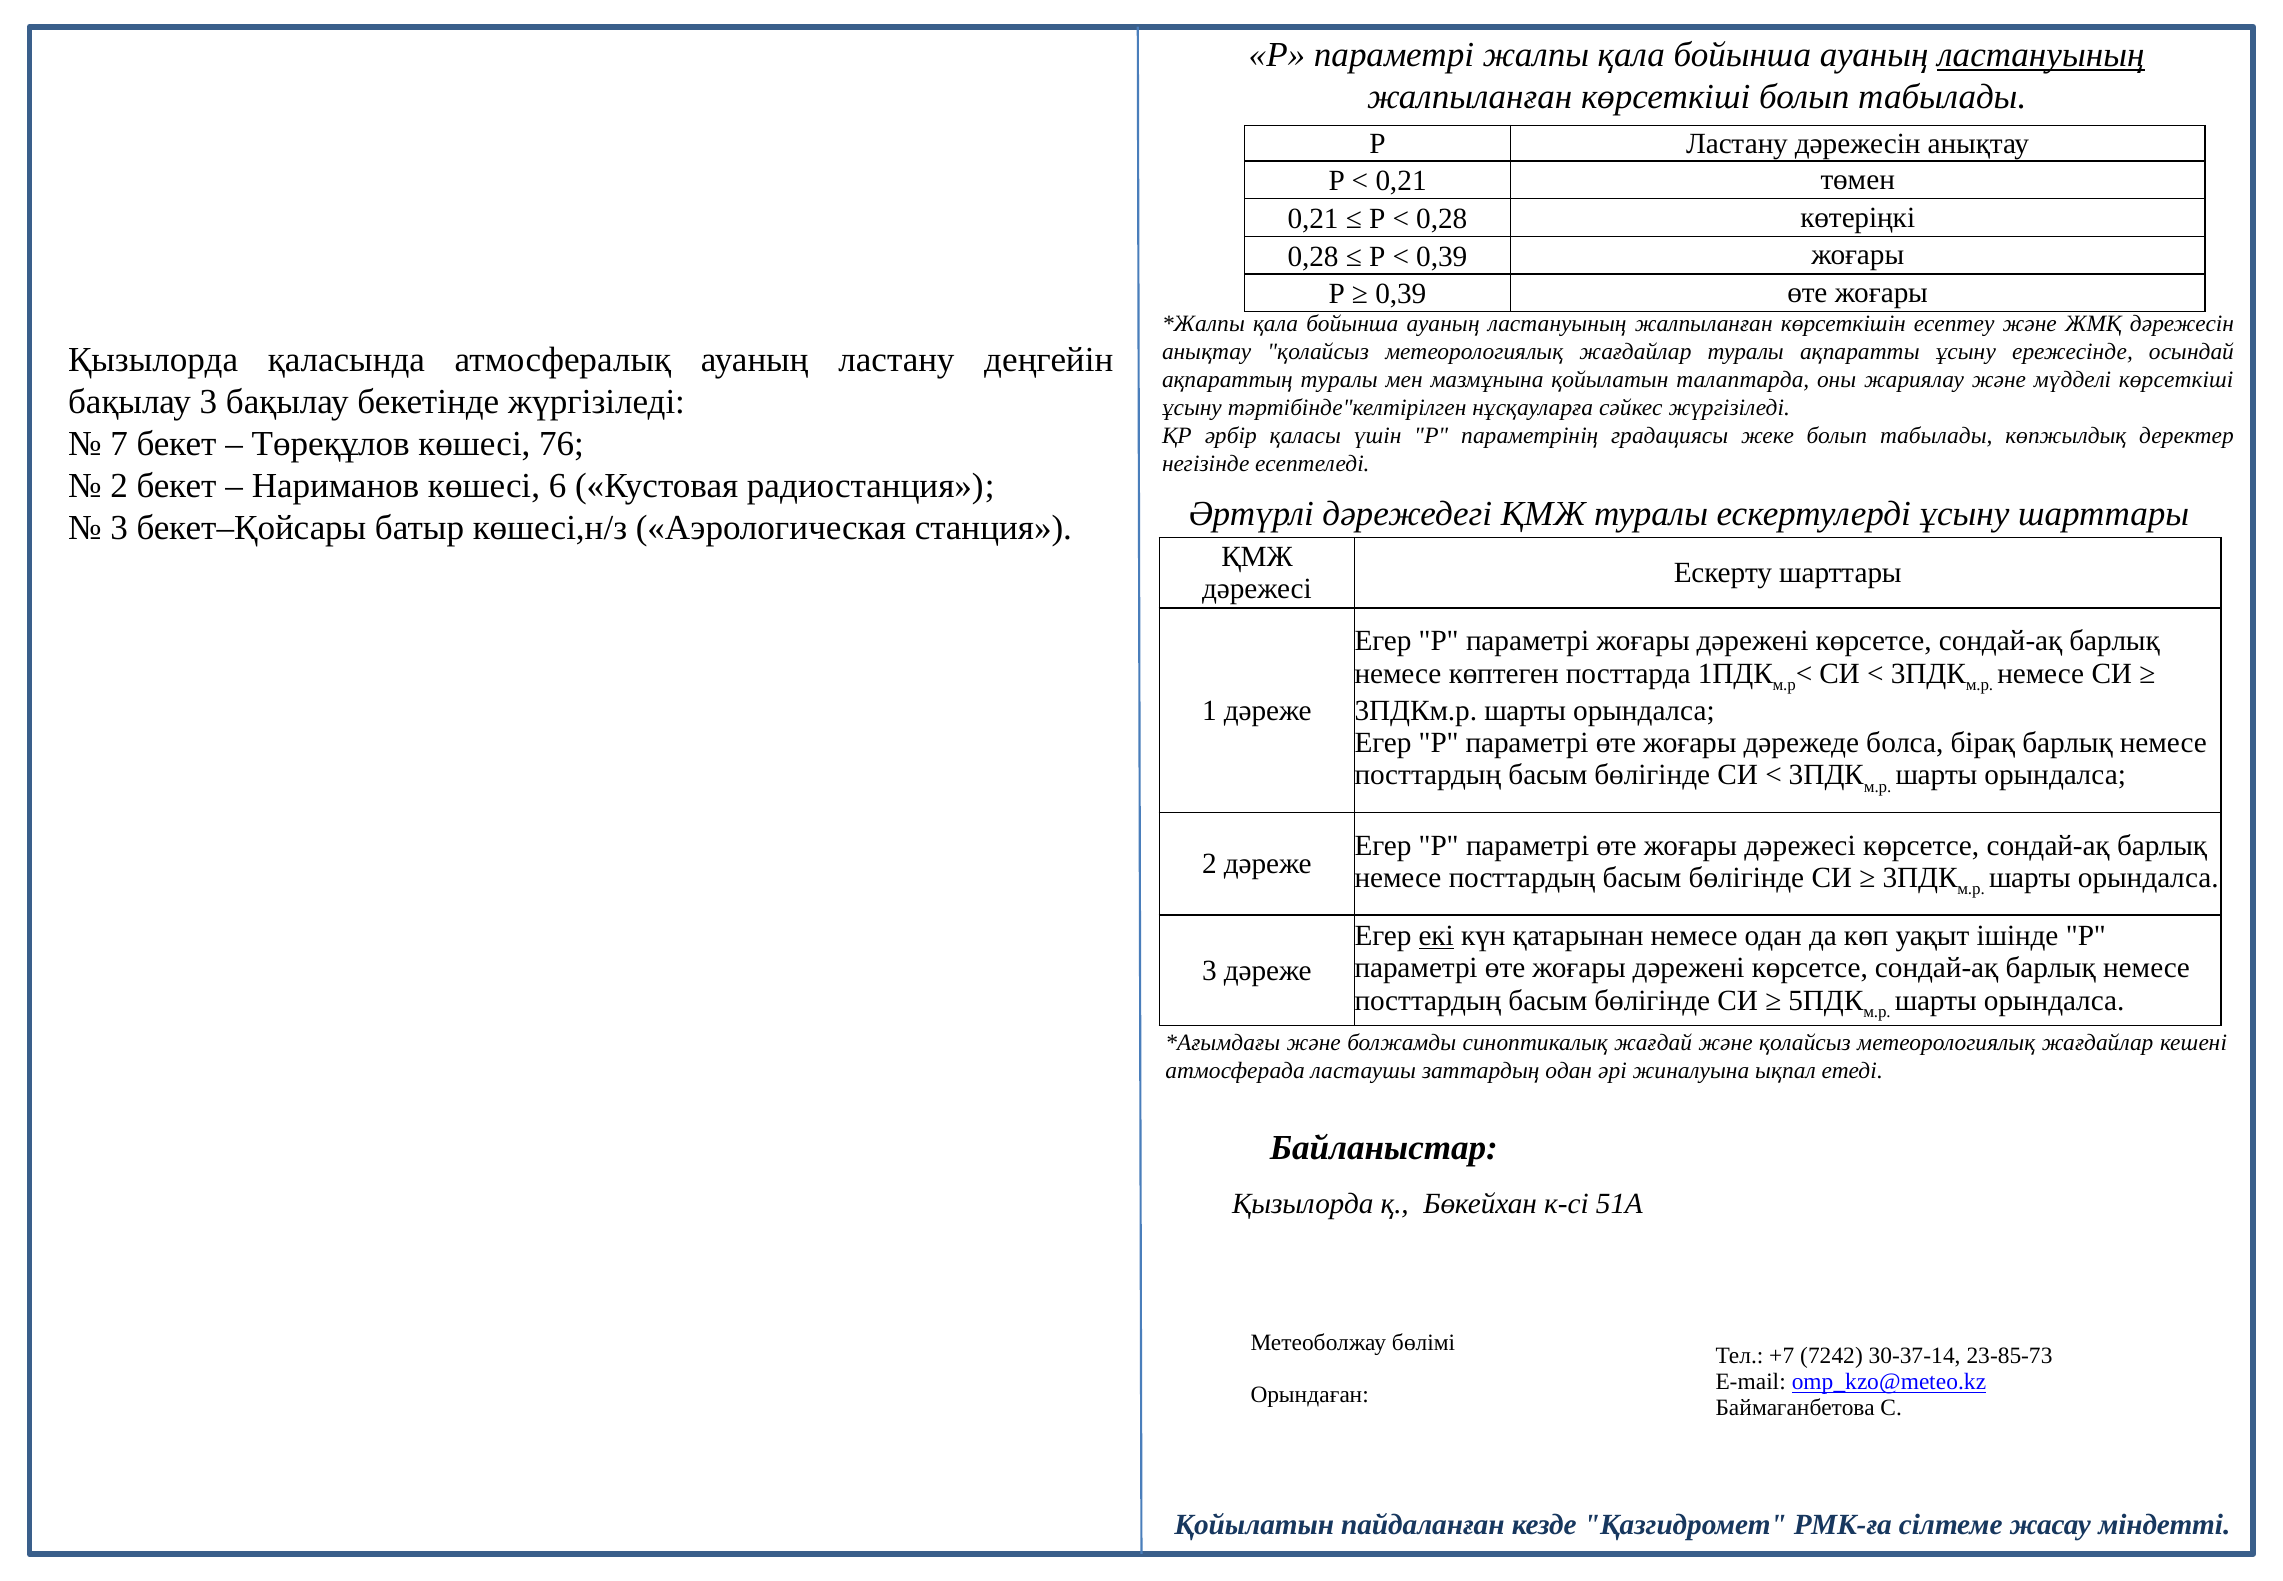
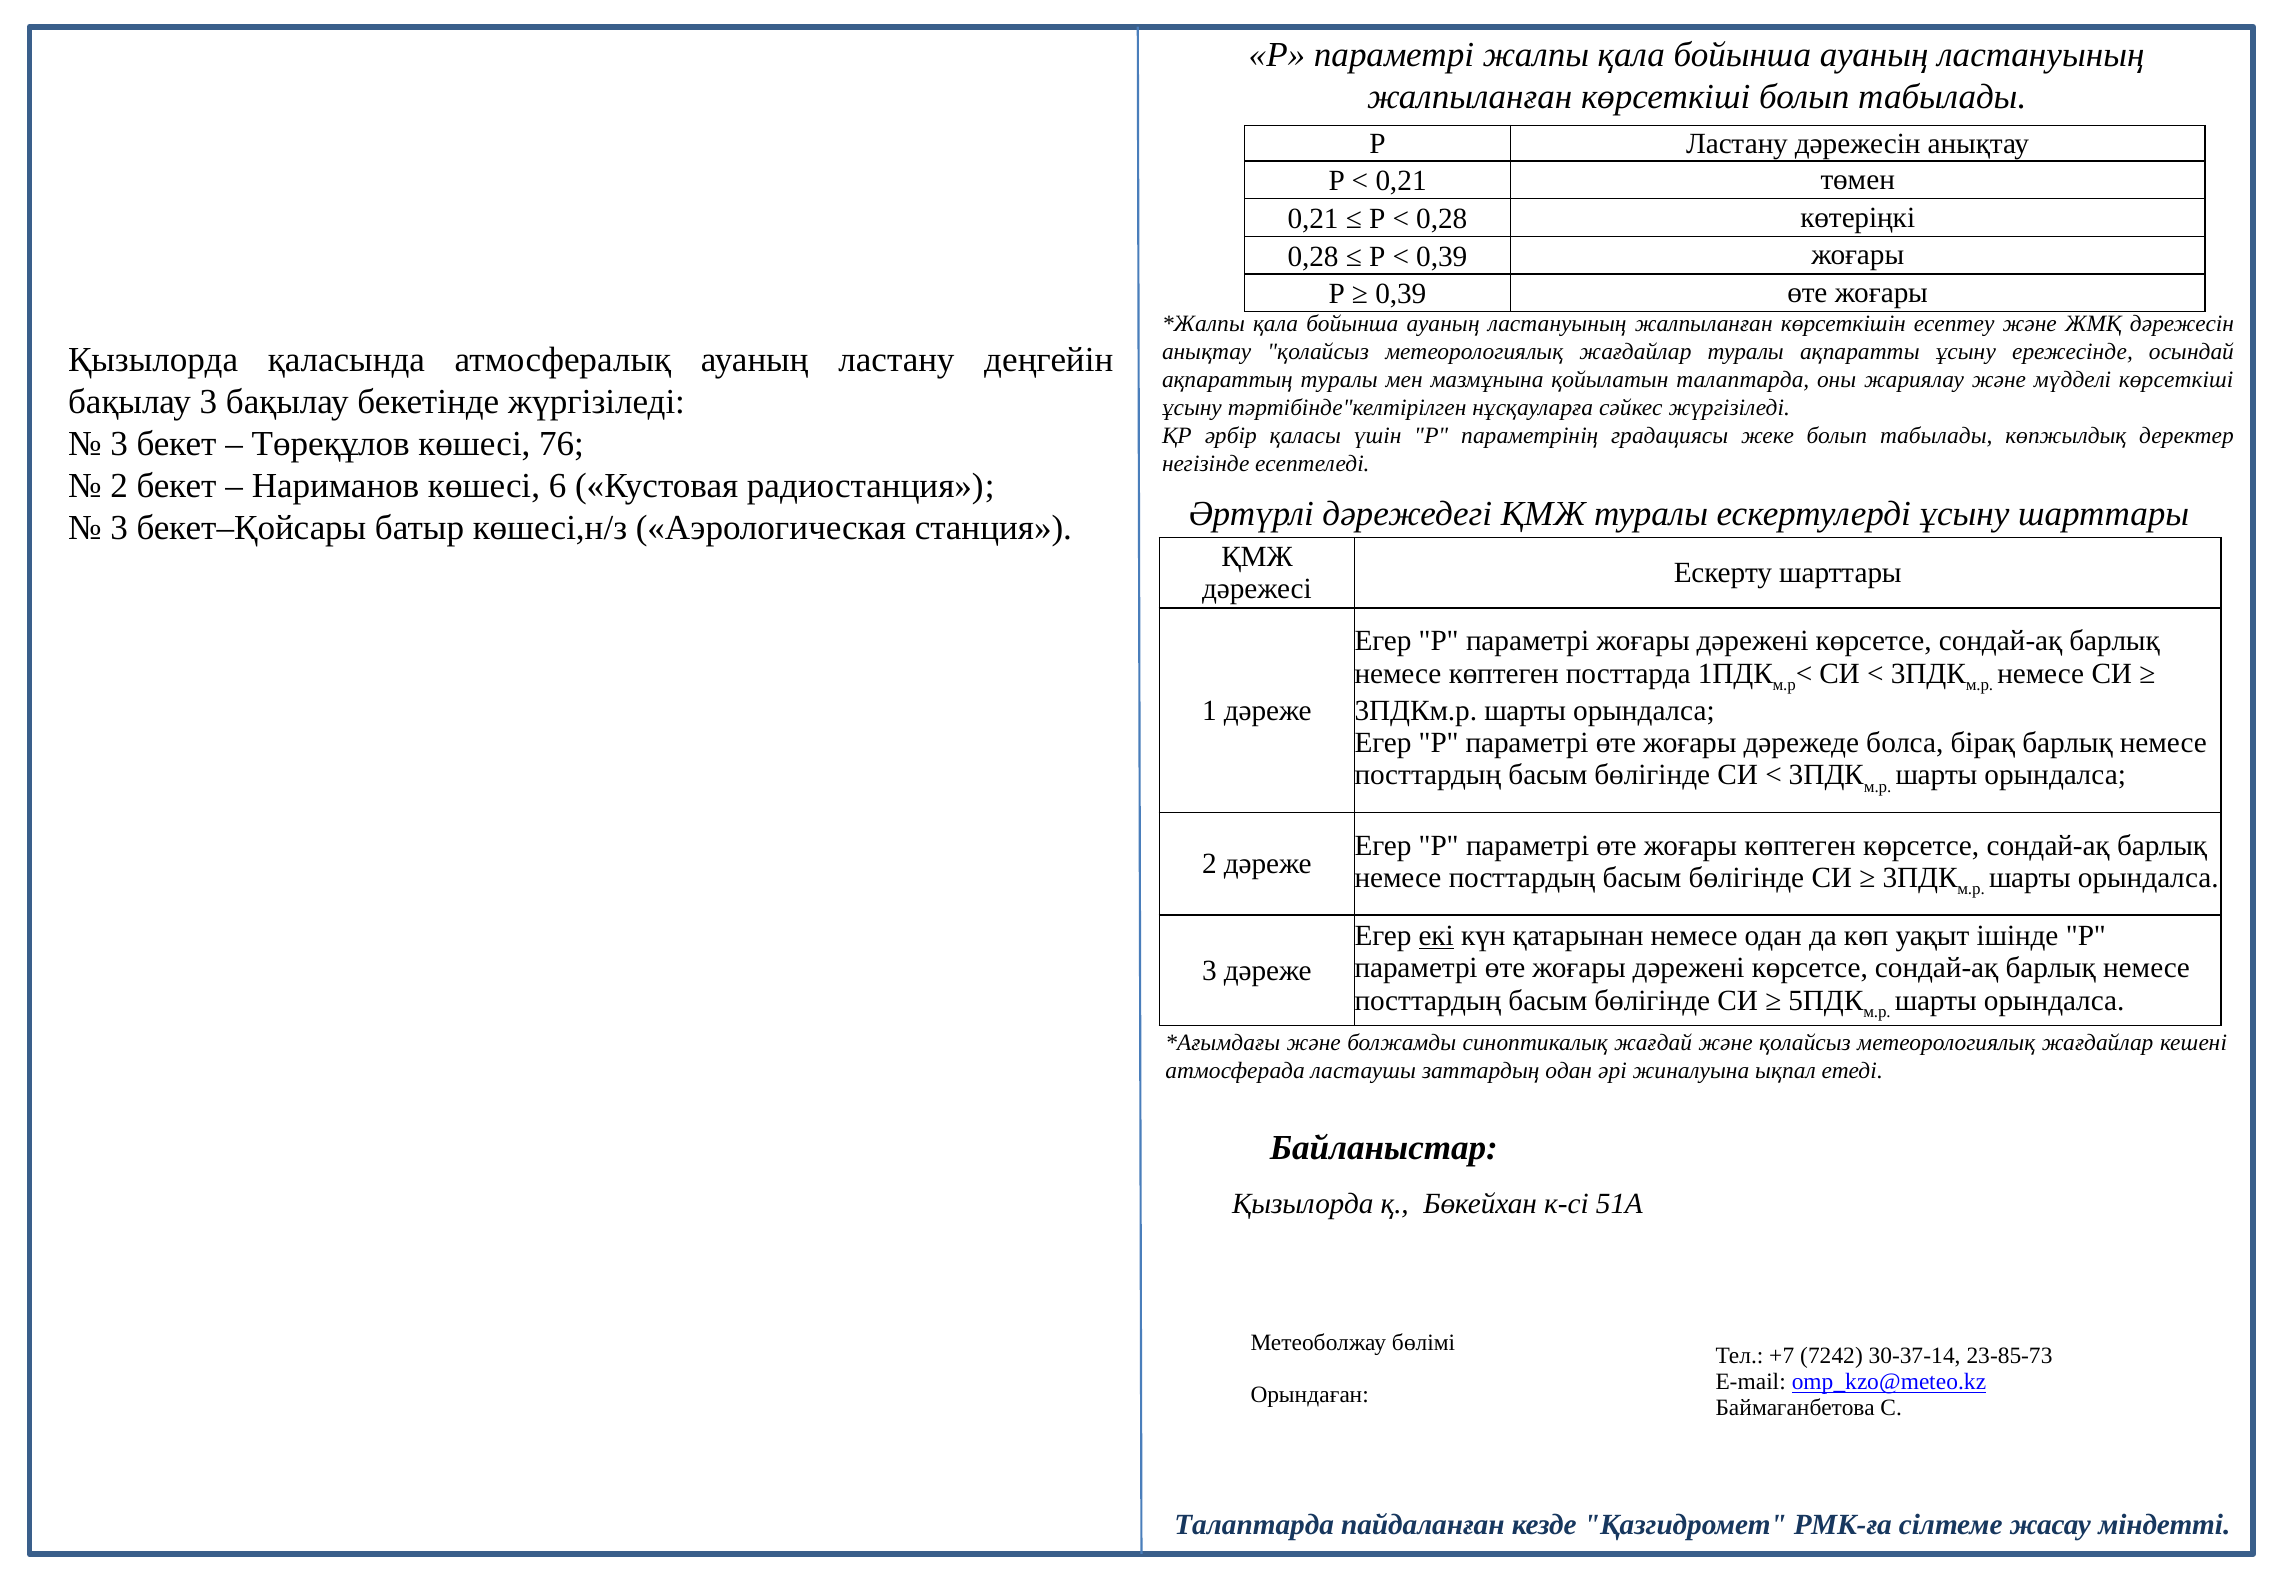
ластануының at (2041, 55) underline: present -> none
7 at (119, 444): 7 -> 3
жоғары дәрежесі: дәрежесі -> көптеген
Қойылатын at (1254, 1525): Қойылатын -> Талаптарда
